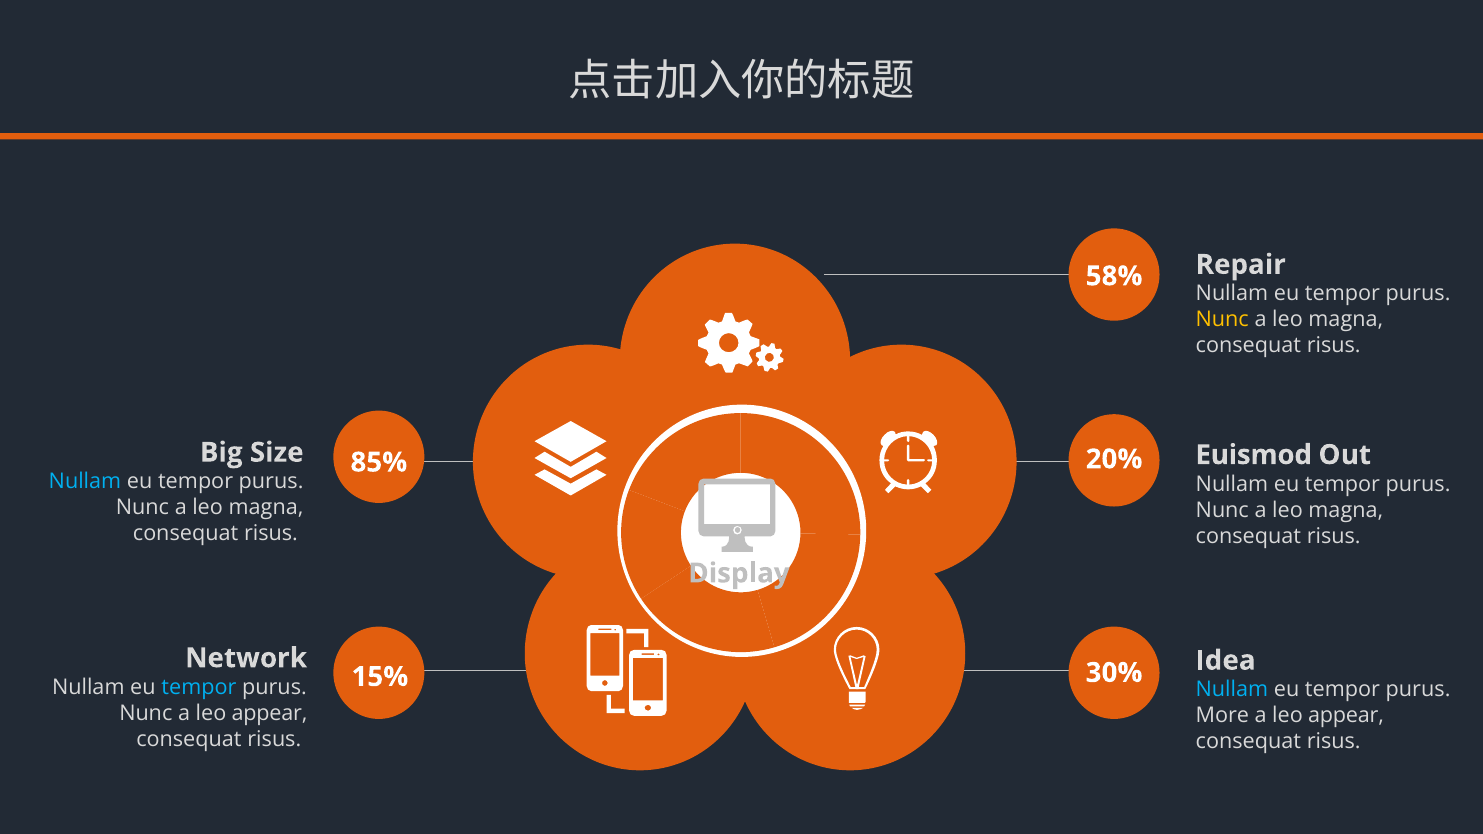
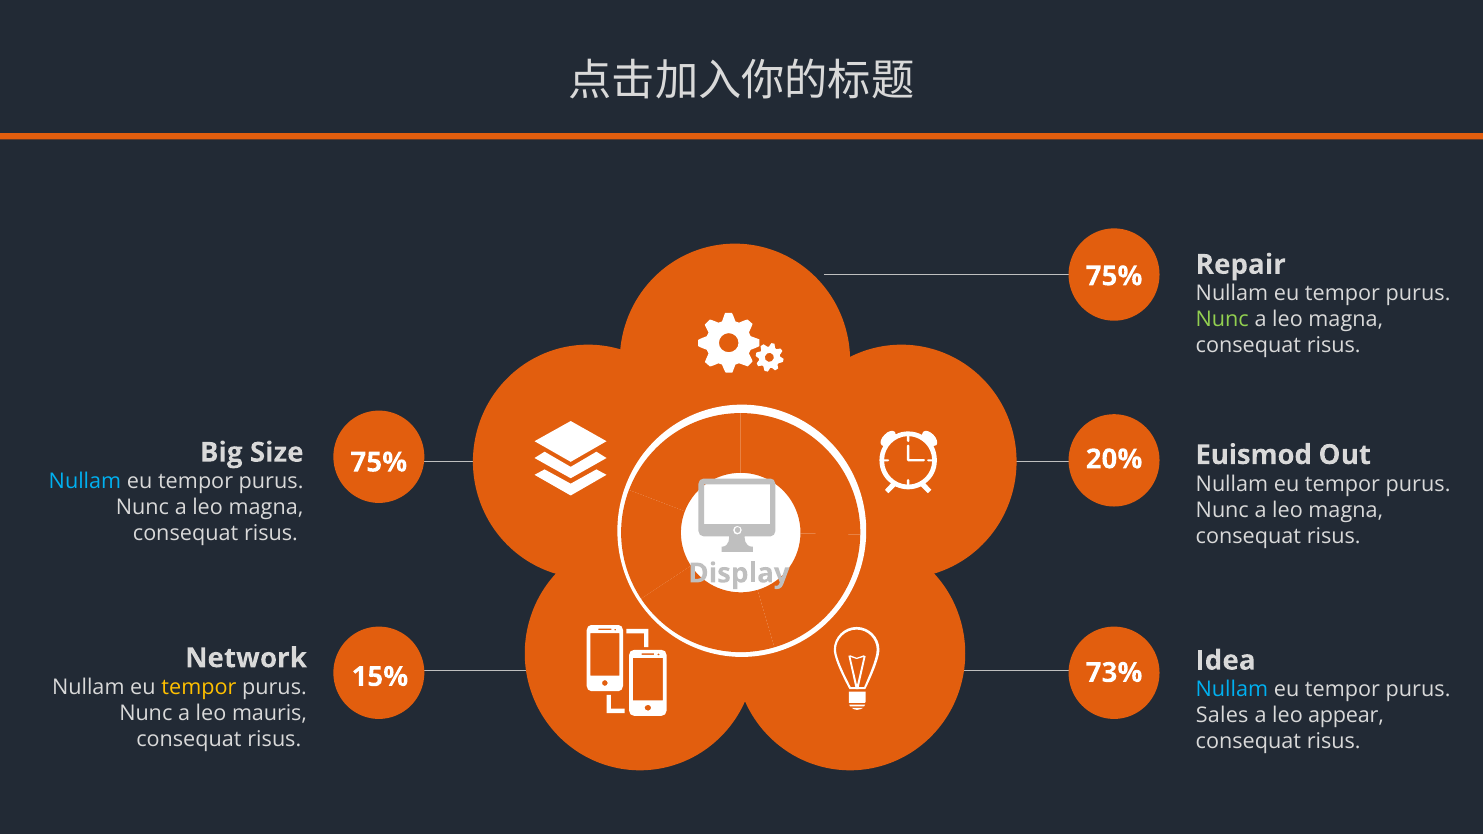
58% at (1114, 276): 58% -> 75%
Nunc at (1222, 320) colour: yellow -> light green
85% at (379, 463): 85% -> 75%
30%: 30% -> 73%
tempor at (199, 688) colour: light blue -> yellow
Nunc a leo appear: appear -> mauris
More: More -> Sales
